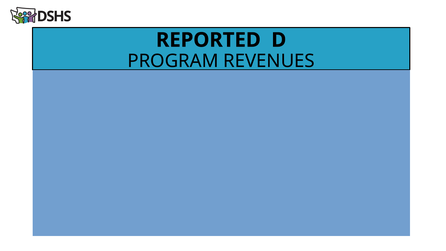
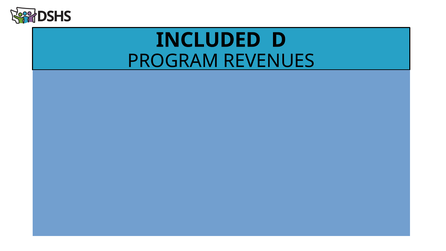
REPORTED: REPORTED -> INCLUDED
